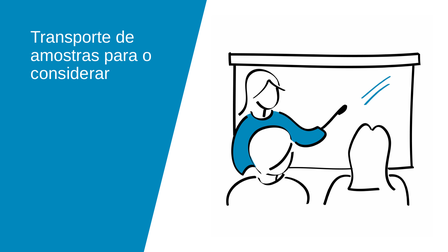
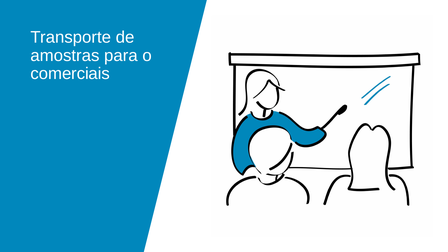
considerar: considerar -> comerciais
